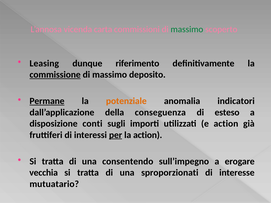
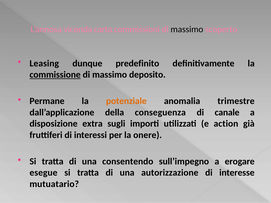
massimo at (187, 29) colour: green -> black
riferimento: riferimento -> predefinito
Permane underline: present -> none
indicatori: indicatori -> trimestre
esteso: esteso -> canale
conti: conti -> extra
per underline: present -> none
la action: action -> onere
vecchia: vecchia -> esegue
sproporzionati: sproporzionati -> autorizzazione
